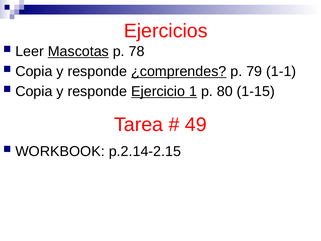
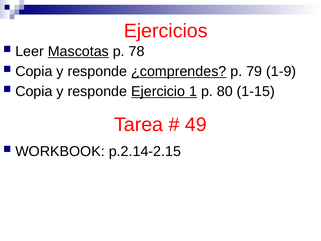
1-1: 1-1 -> 1-9
